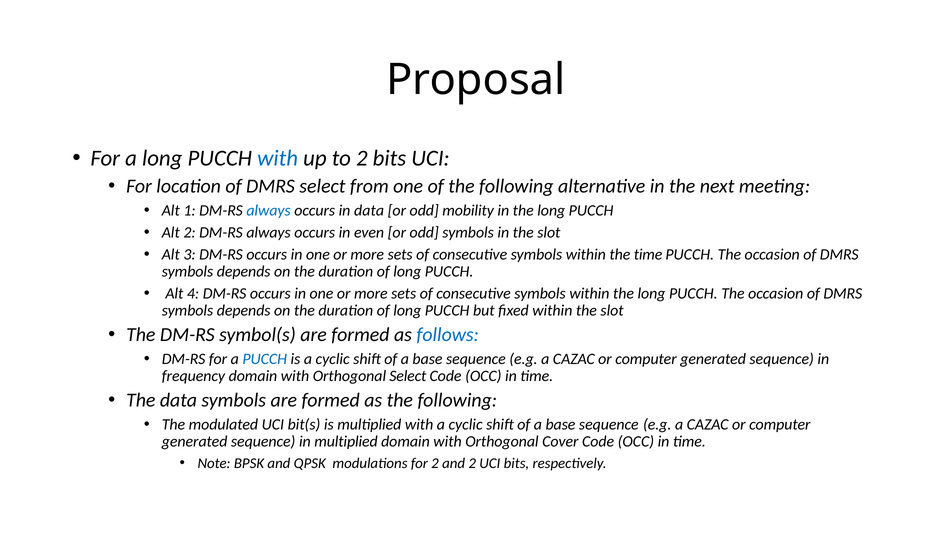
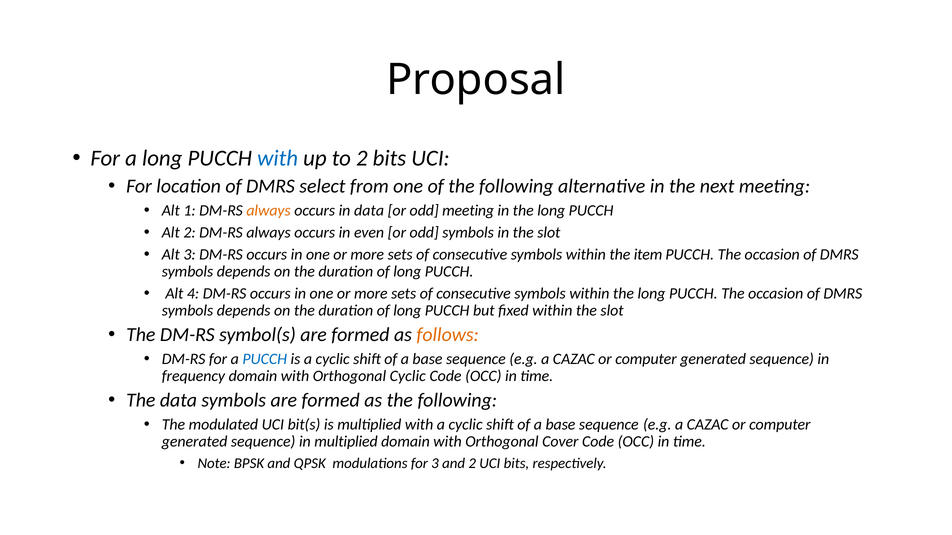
always at (269, 211) colour: blue -> orange
odd mobility: mobility -> meeting
the time: time -> item
follows colour: blue -> orange
Orthogonal Select: Select -> Cyclic
for 2: 2 -> 3
